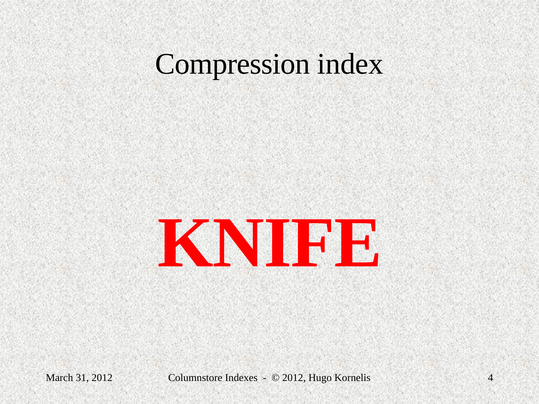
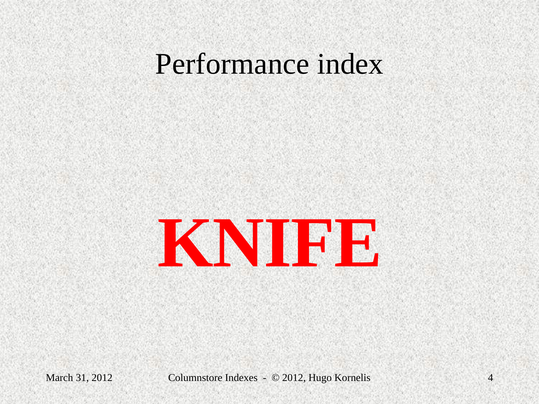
Compression: Compression -> Performance
